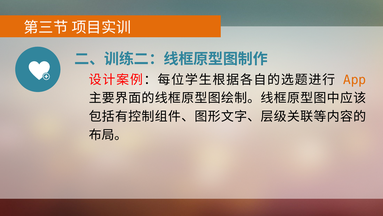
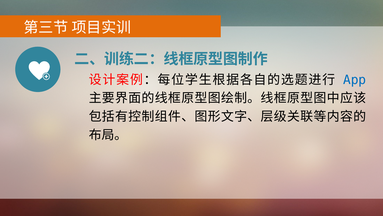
App colour: orange -> blue
